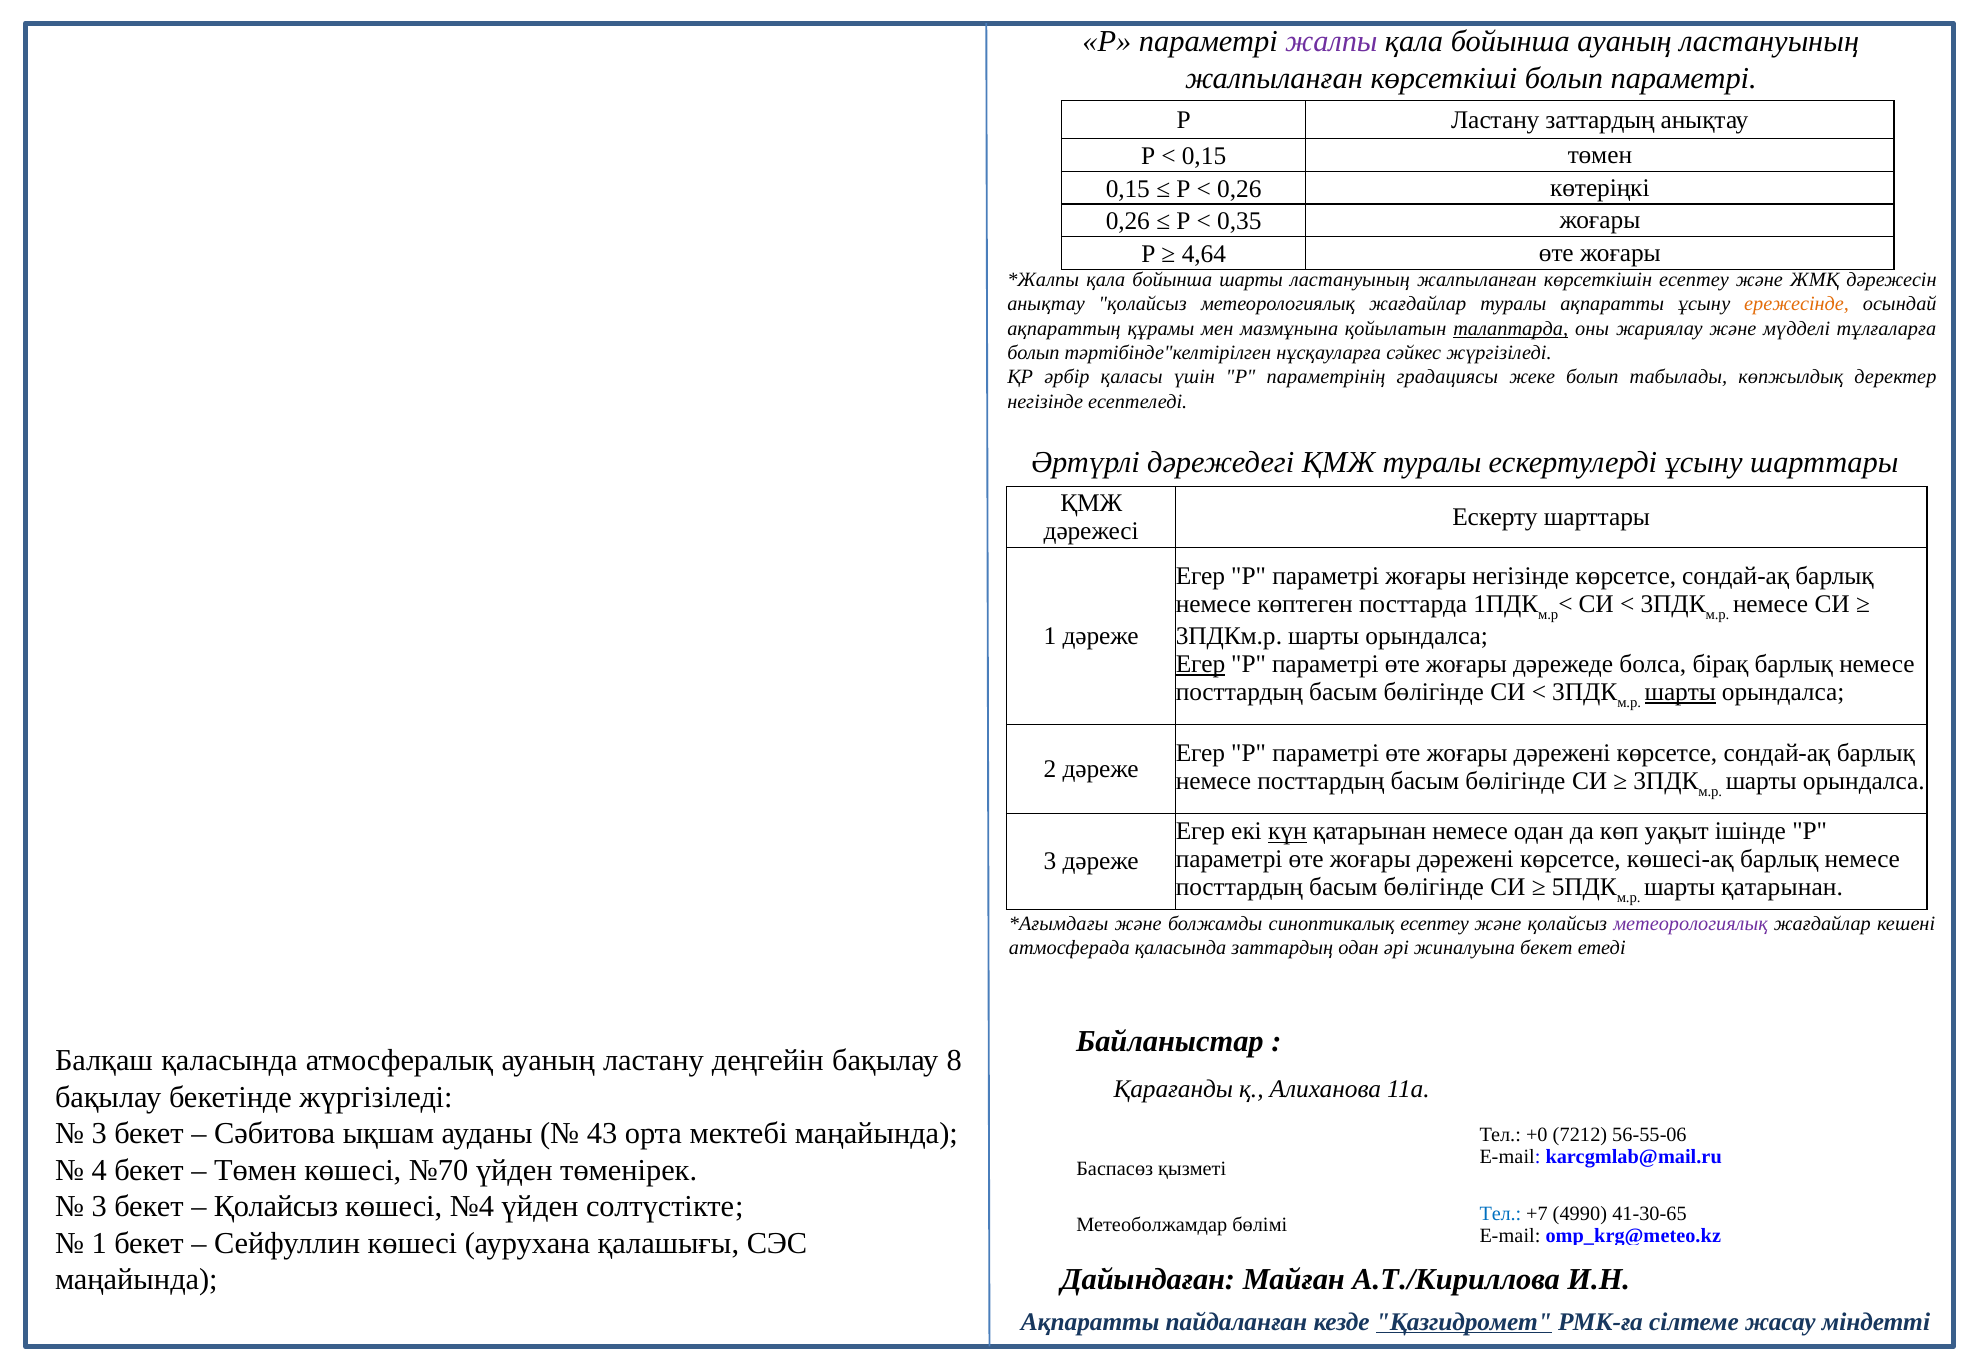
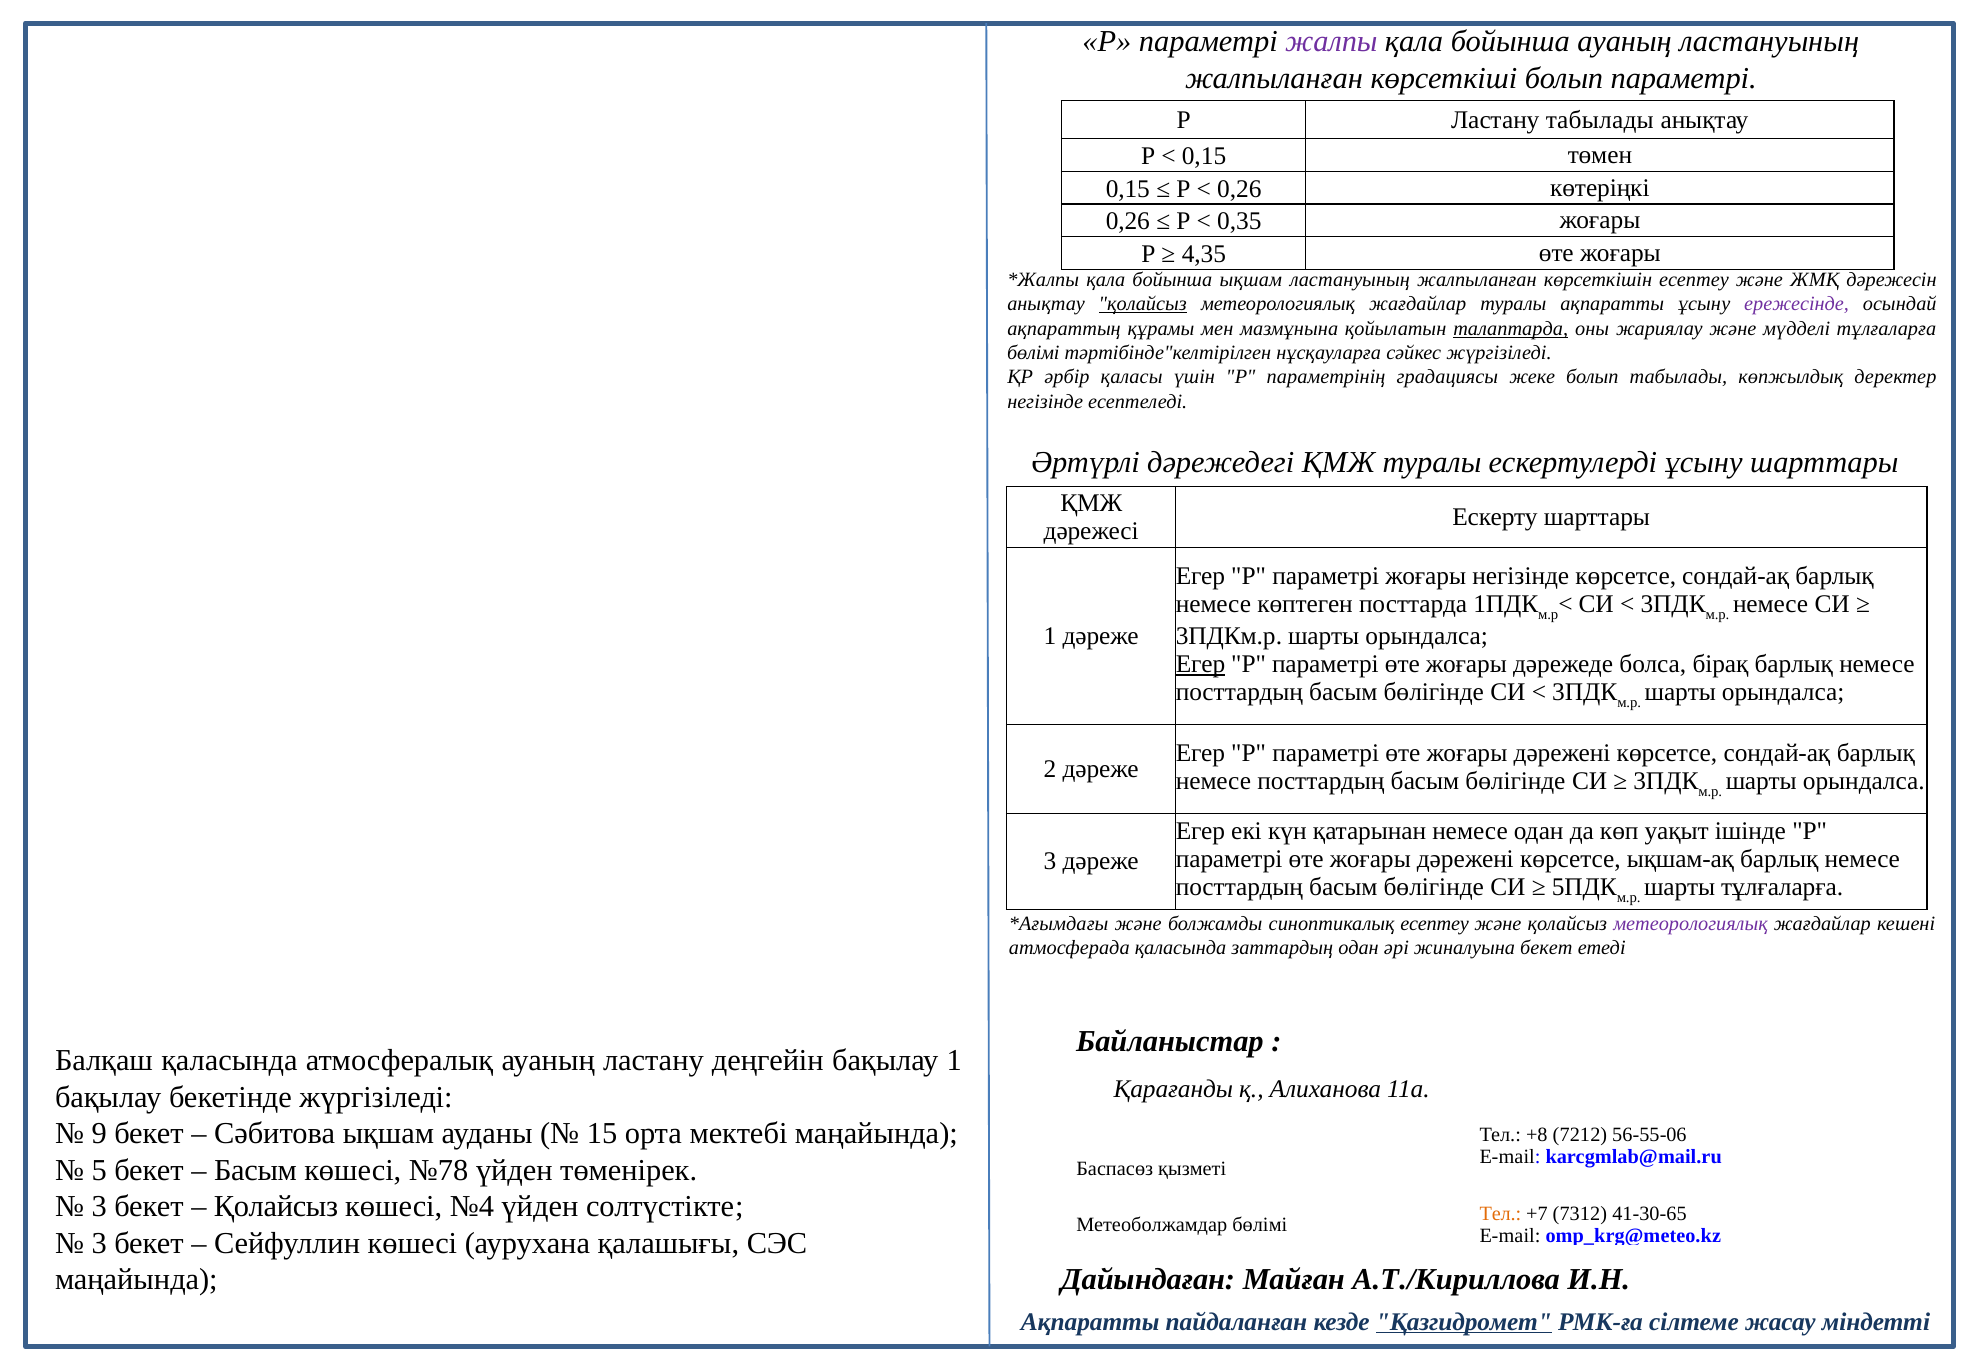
Ластану заттардың: заттардың -> табылады
4,64: 4,64 -> 4,35
бойынша шарты: шарты -> ықшам
қолайсыз at (1143, 304) underline: none -> present
ережесінде colour: orange -> purple
болып at (1033, 353): болып -> бөлімі
шарты at (1680, 692) underline: present -> none
күн underline: present -> none
көшесі-ақ: көшесі-ақ -> ықшам-ақ
шарты қатарынан: қатарынан -> тұлғаларға
бақылау 8: 8 -> 1
3 at (99, 1134): 3 -> 9
43: 43 -> 15
+0: +0 -> +8
4: 4 -> 5
Төмен at (255, 1170): Төмен -> Басым
№70: №70 -> №78
Тел at (1500, 1214) colour: blue -> orange
4990: 4990 -> 7312
1 at (99, 1243): 1 -> 3
